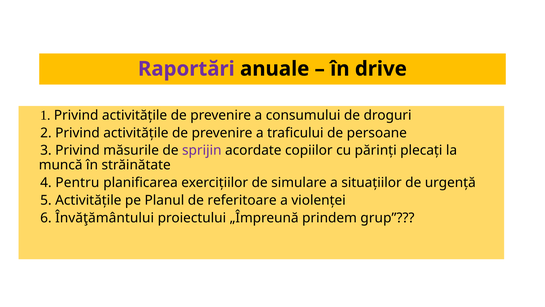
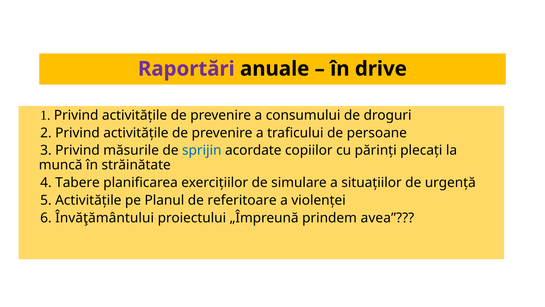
sprijin colour: purple -> blue
Pentru: Pentru -> Tabere
grup: grup -> avea
